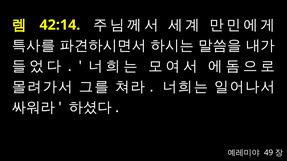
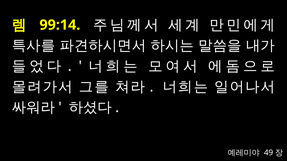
42:14: 42:14 -> 99:14
